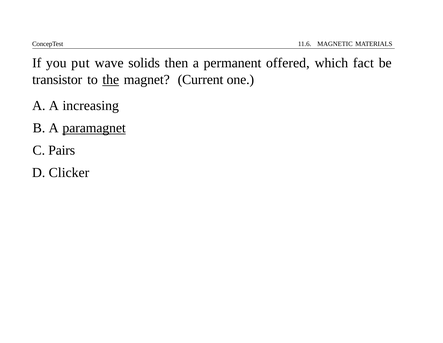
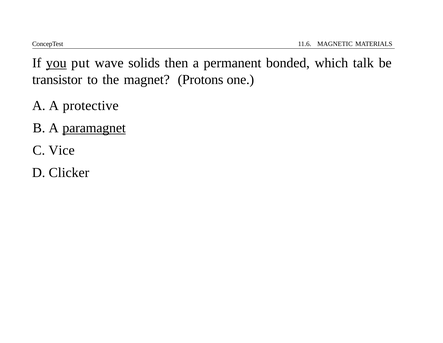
you underline: none -> present
offered: offered -> bonded
fact: fact -> talk
the underline: present -> none
Current: Current -> Protons
increasing: increasing -> protective
Pairs: Pairs -> Vice
